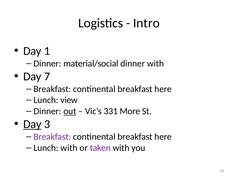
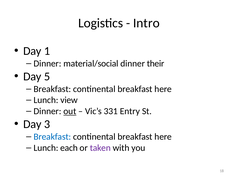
dinner with: with -> their
7: 7 -> 5
More: More -> Entry
Day at (32, 124) underline: present -> none
Breakfast at (52, 136) colour: purple -> blue
Lunch with: with -> each
